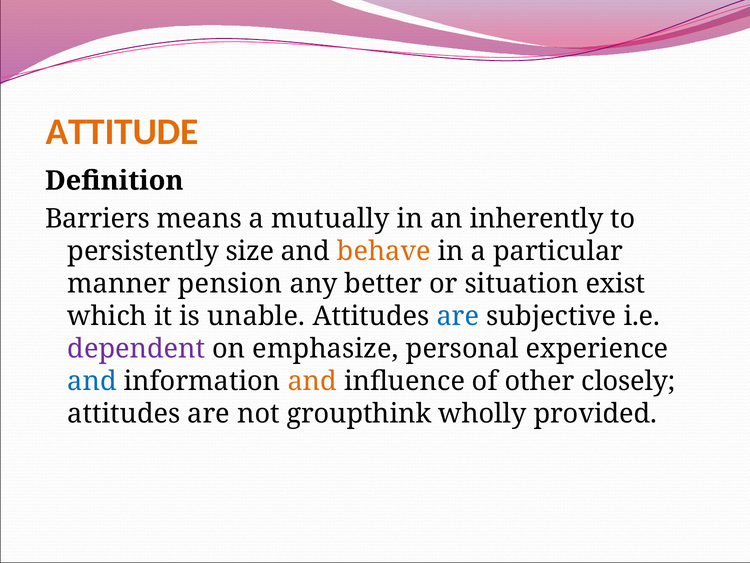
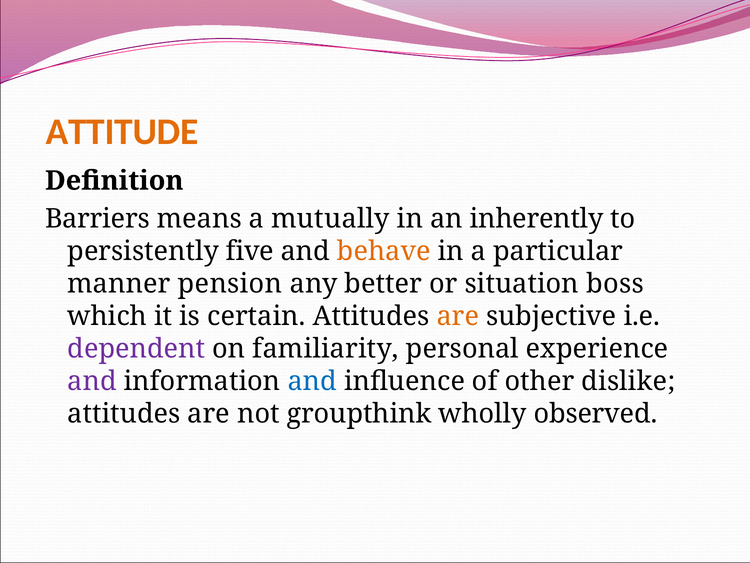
size: size -> five
exist: exist -> boss
unable: unable -> certain
are at (458, 316) colour: blue -> orange
emphasize: emphasize -> familiarity
and at (92, 381) colour: blue -> purple
and at (312, 381) colour: orange -> blue
closely: closely -> dislike
provided: provided -> observed
